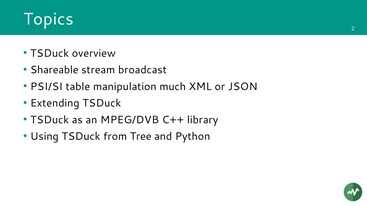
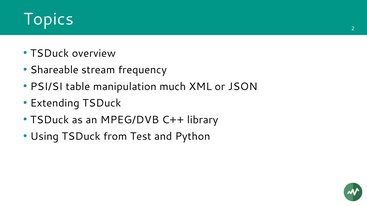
broadcast: broadcast -> frequency
Tree: Tree -> Test
